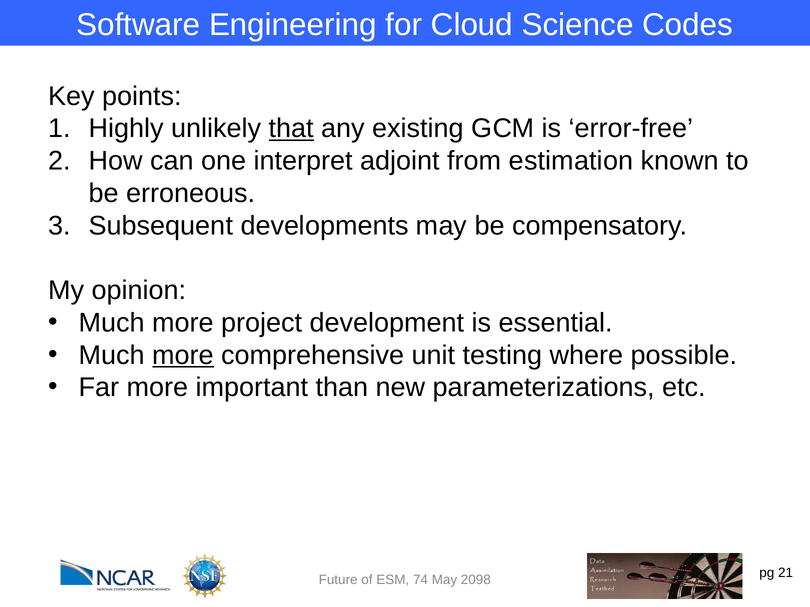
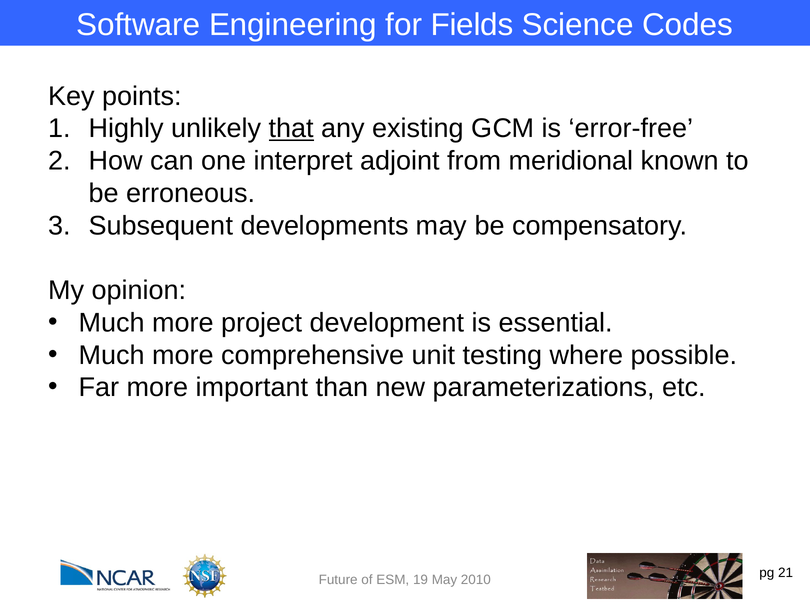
Cloud: Cloud -> Fields
estimation: estimation -> meridional
more at (183, 355) underline: present -> none
74: 74 -> 19
2098: 2098 -> 2010
